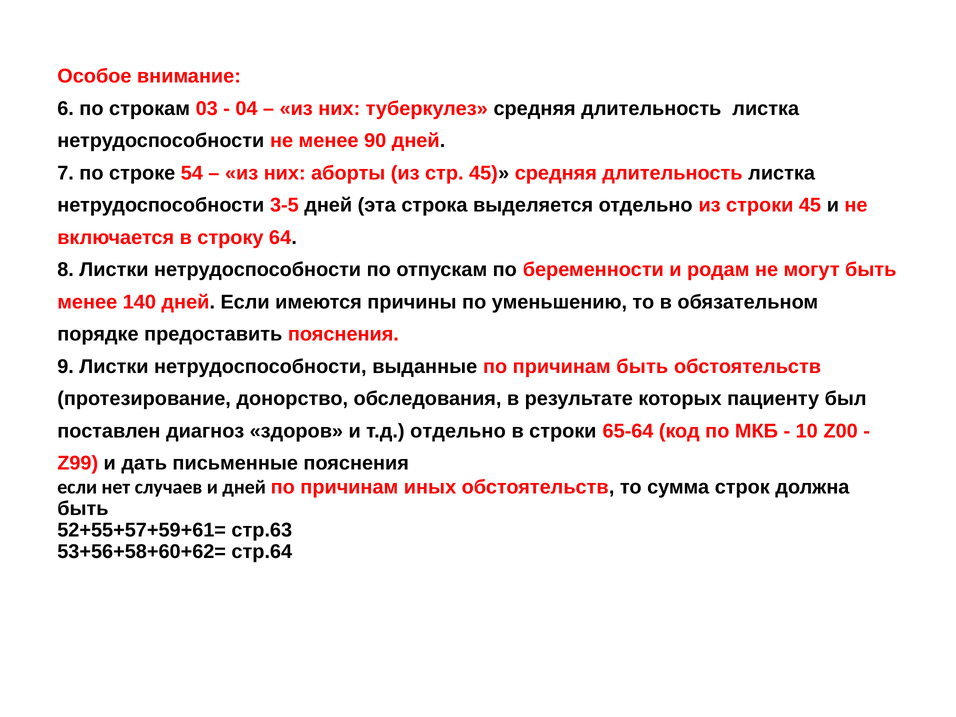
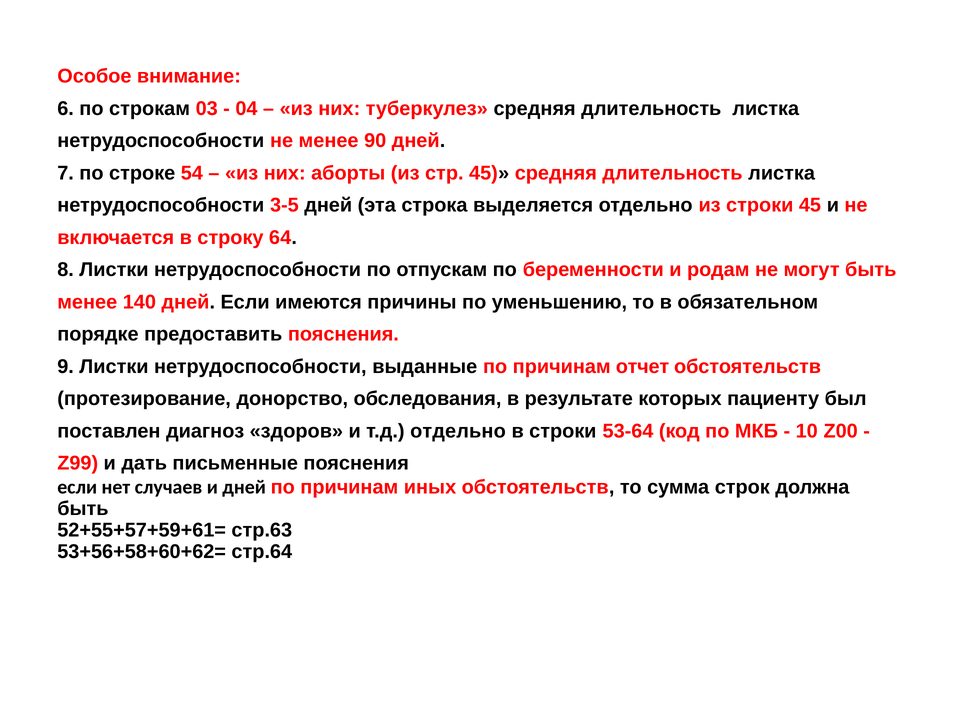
причинам быть: быть -> отчет
65-64: 65-64 -> 53-64
